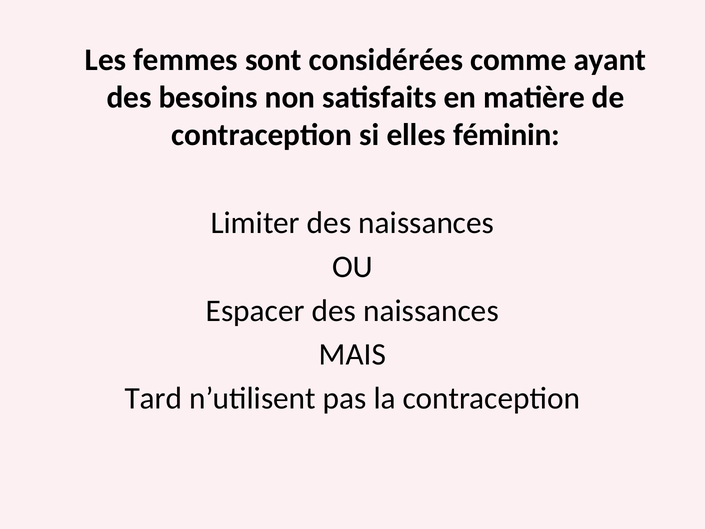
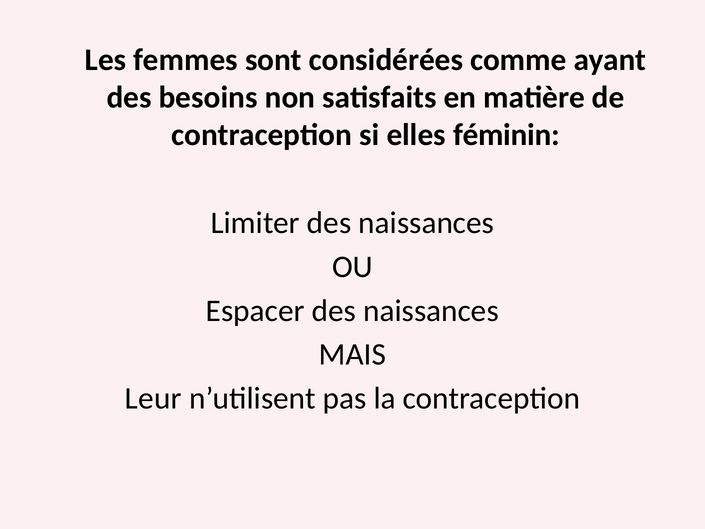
Tard: Tard -> Leur
